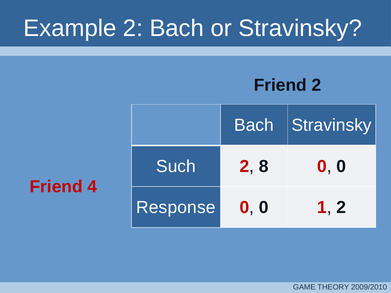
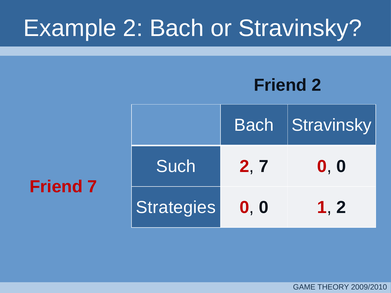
2 8: 8 -> 7
Friend 4: 4 -> 7
Response: Response -> Strategies
